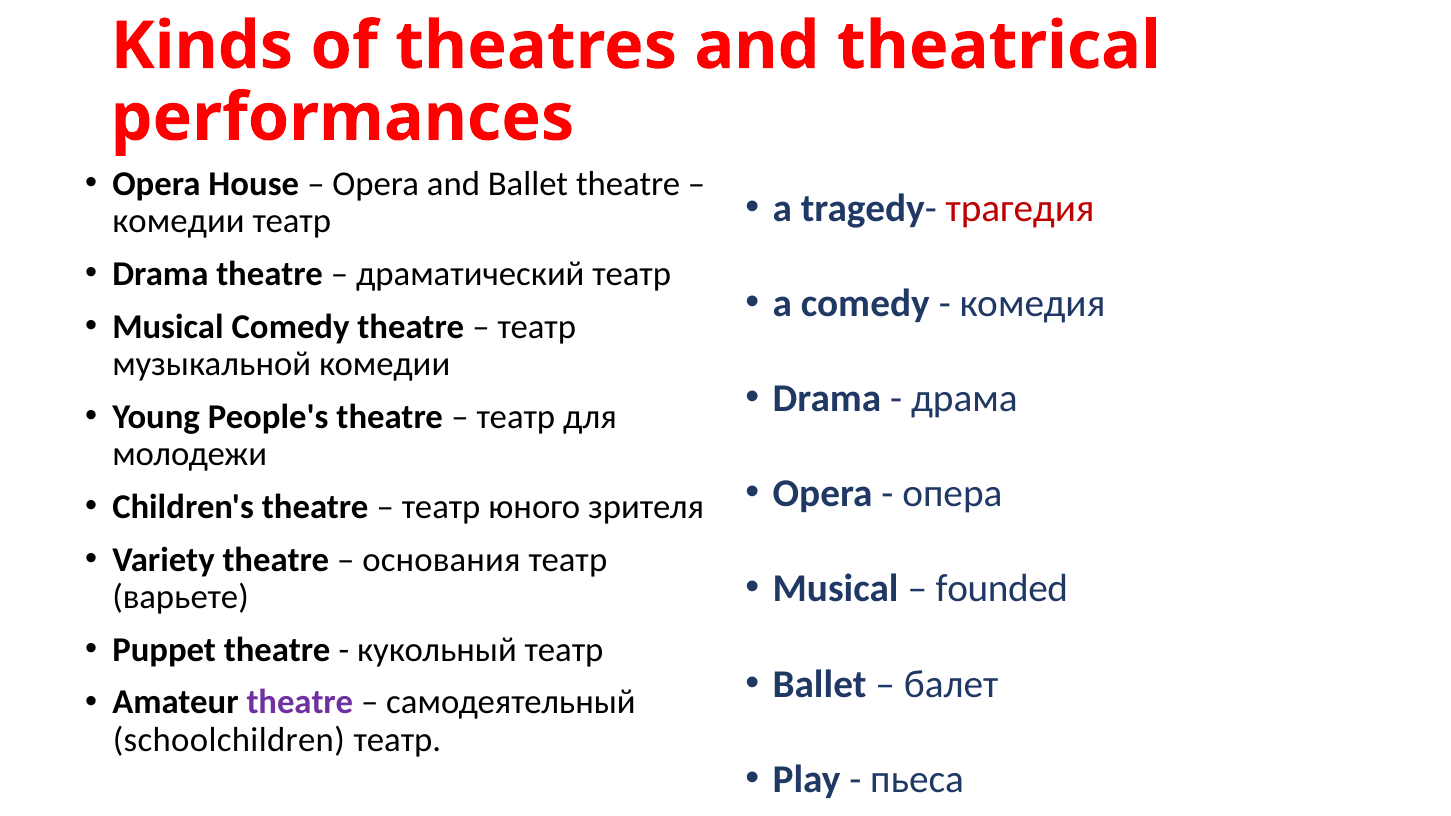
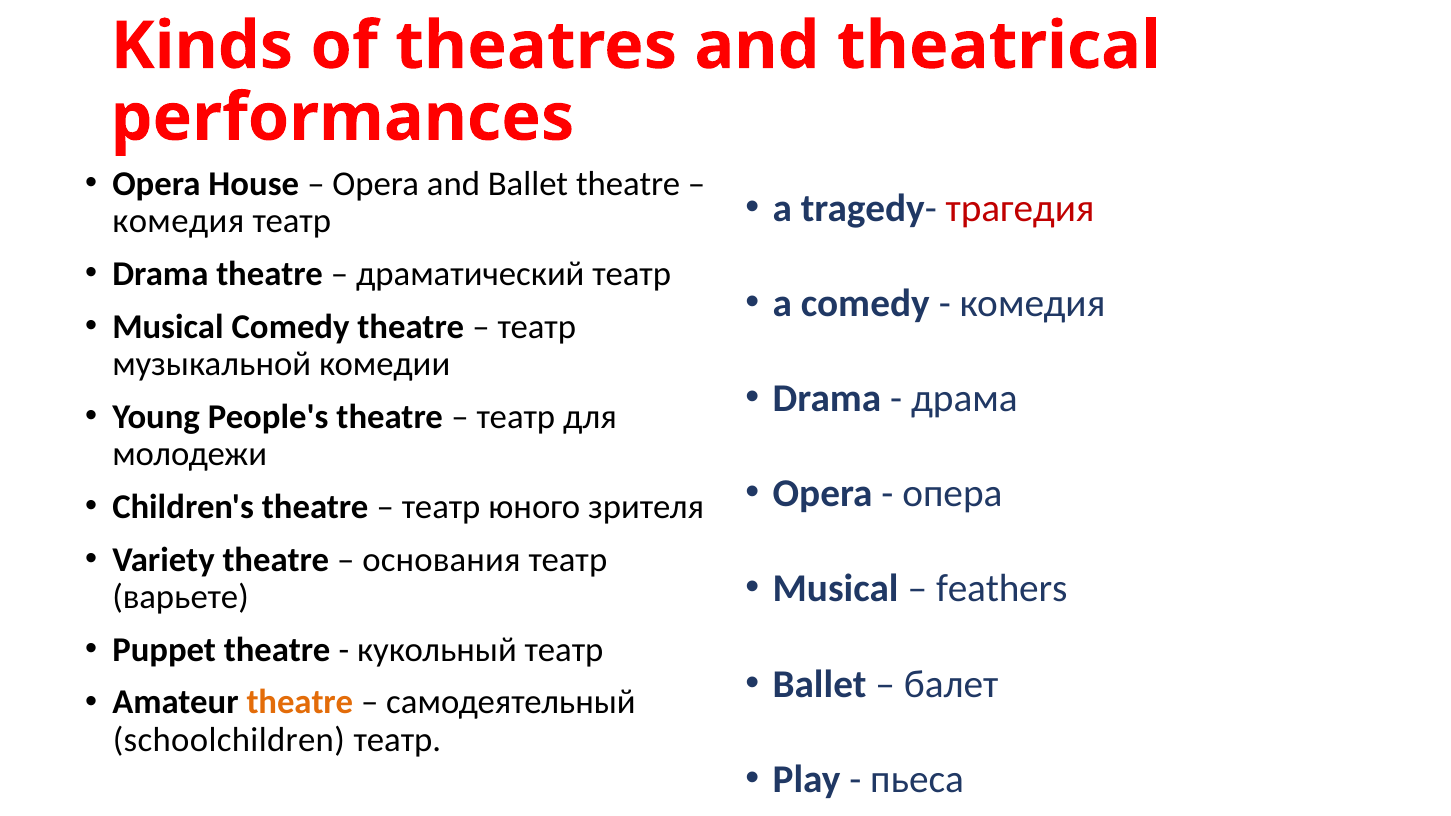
комедии at (178, 221): комедии -> комедия
founded: founded -> feathers
theatre at (300, 703) colour: purple -> orange
